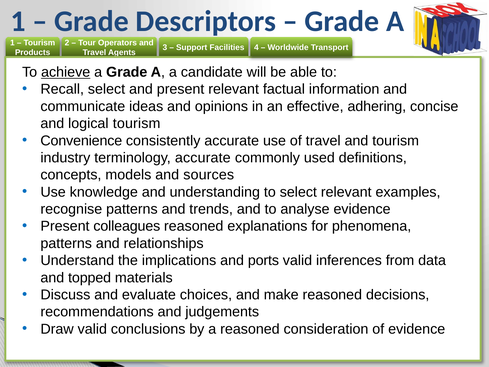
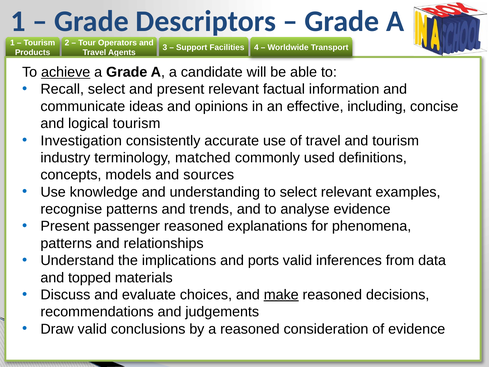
adhering: adhering -> including
Convenience: Convenience -> Investigation
terminology accurate: accurate -> matched
colleagues: colleagues -> passenger
make underline: none -> present
